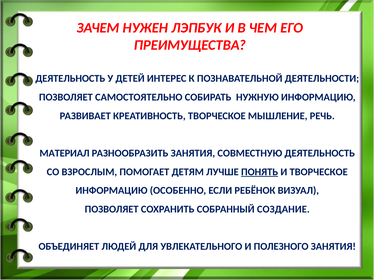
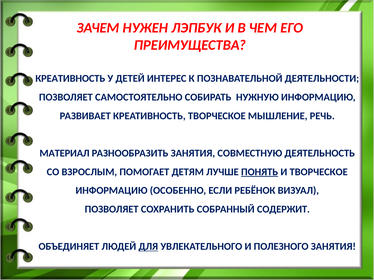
ДЕЯТЕЛЬНОСТЬ at (70, 79): ДЕЯТЕЛЬНОСТЬ -> КРЕАТИВНОСТЬ
СОЗДАНИЕ: СОЗДАНИЕ -> СОДЕРЖИТ
ДЛЯ underline: none -> present
